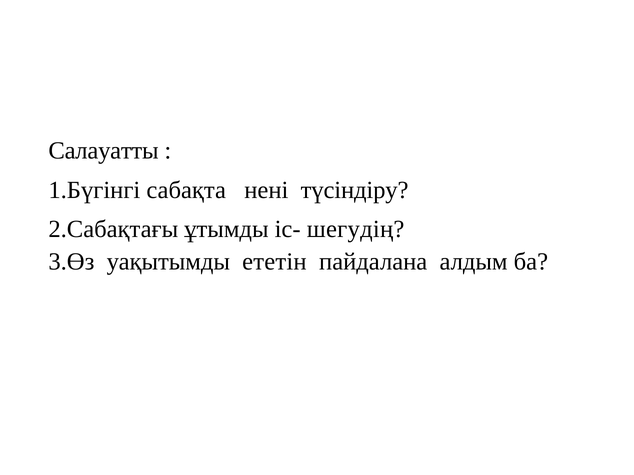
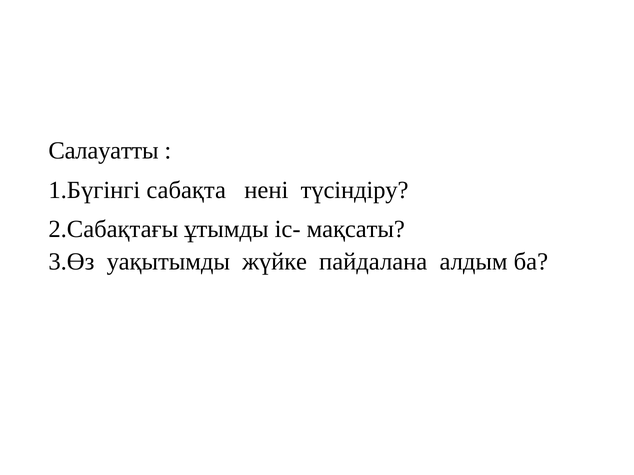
шегудің: шегудің -> мақсаты
ететін: ететін -> жүйке
